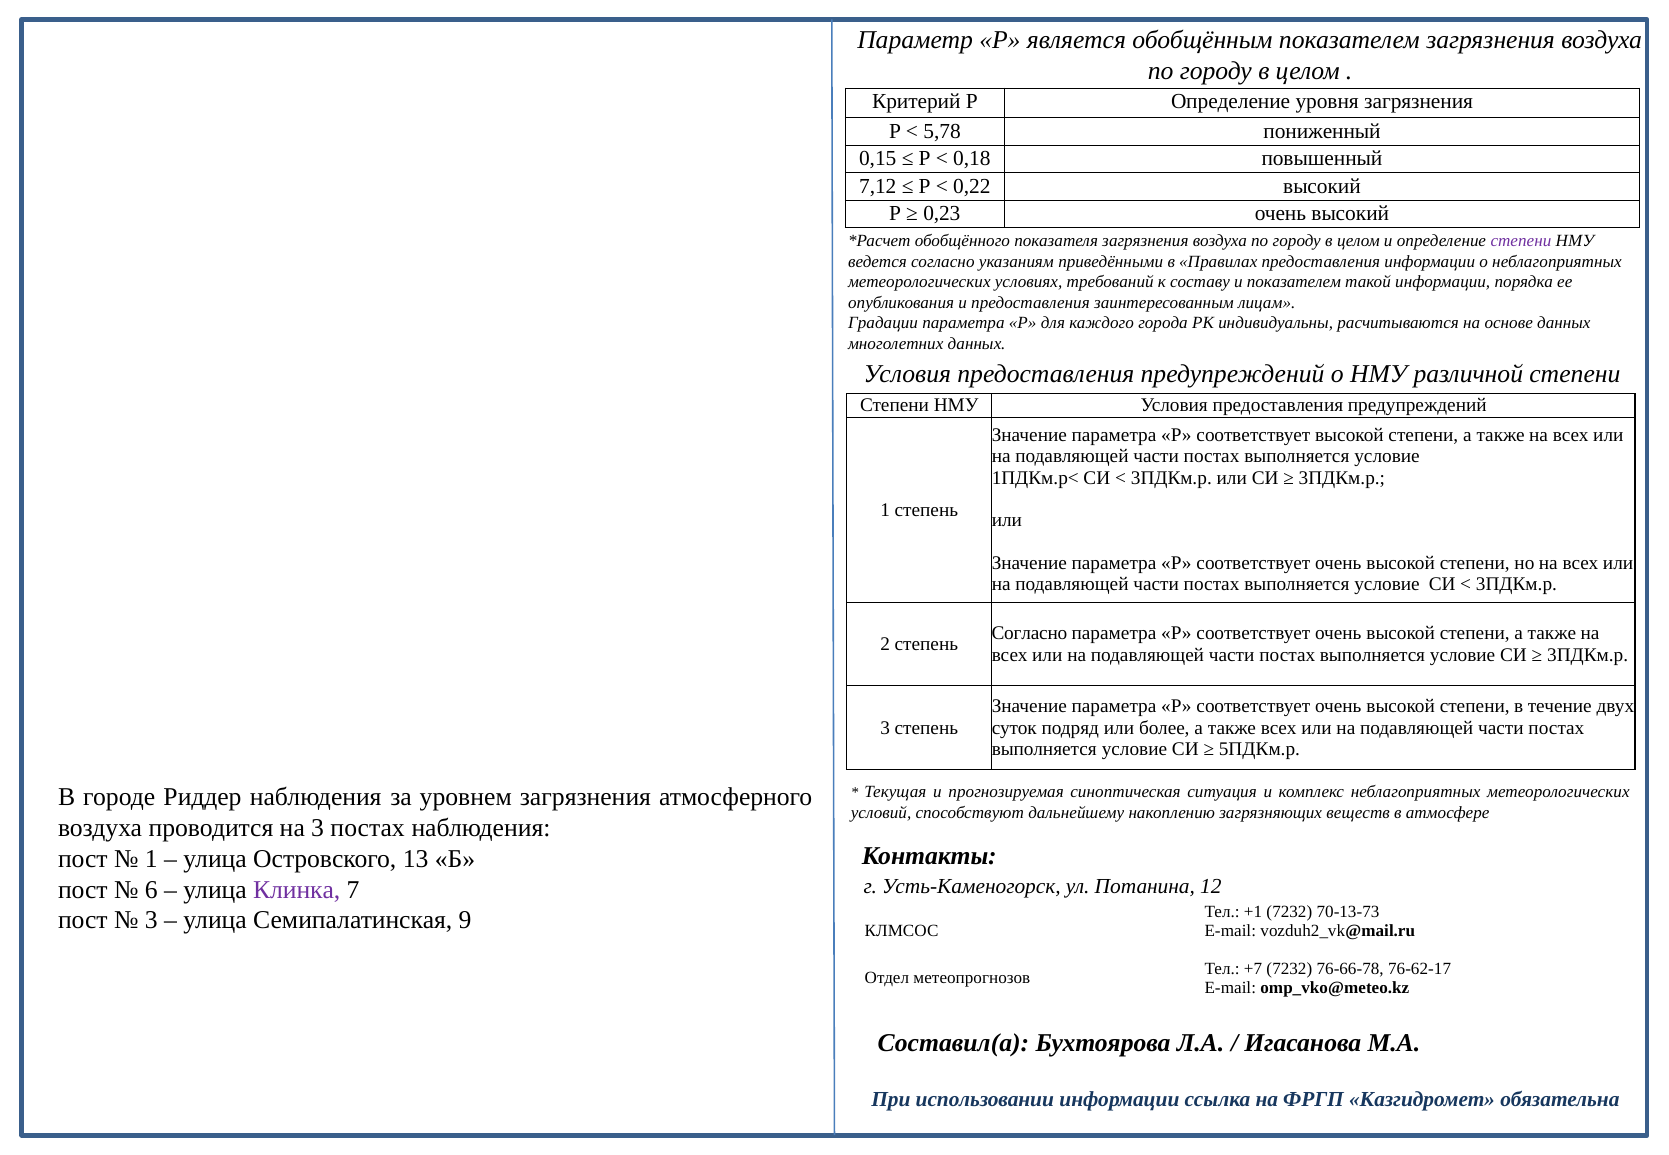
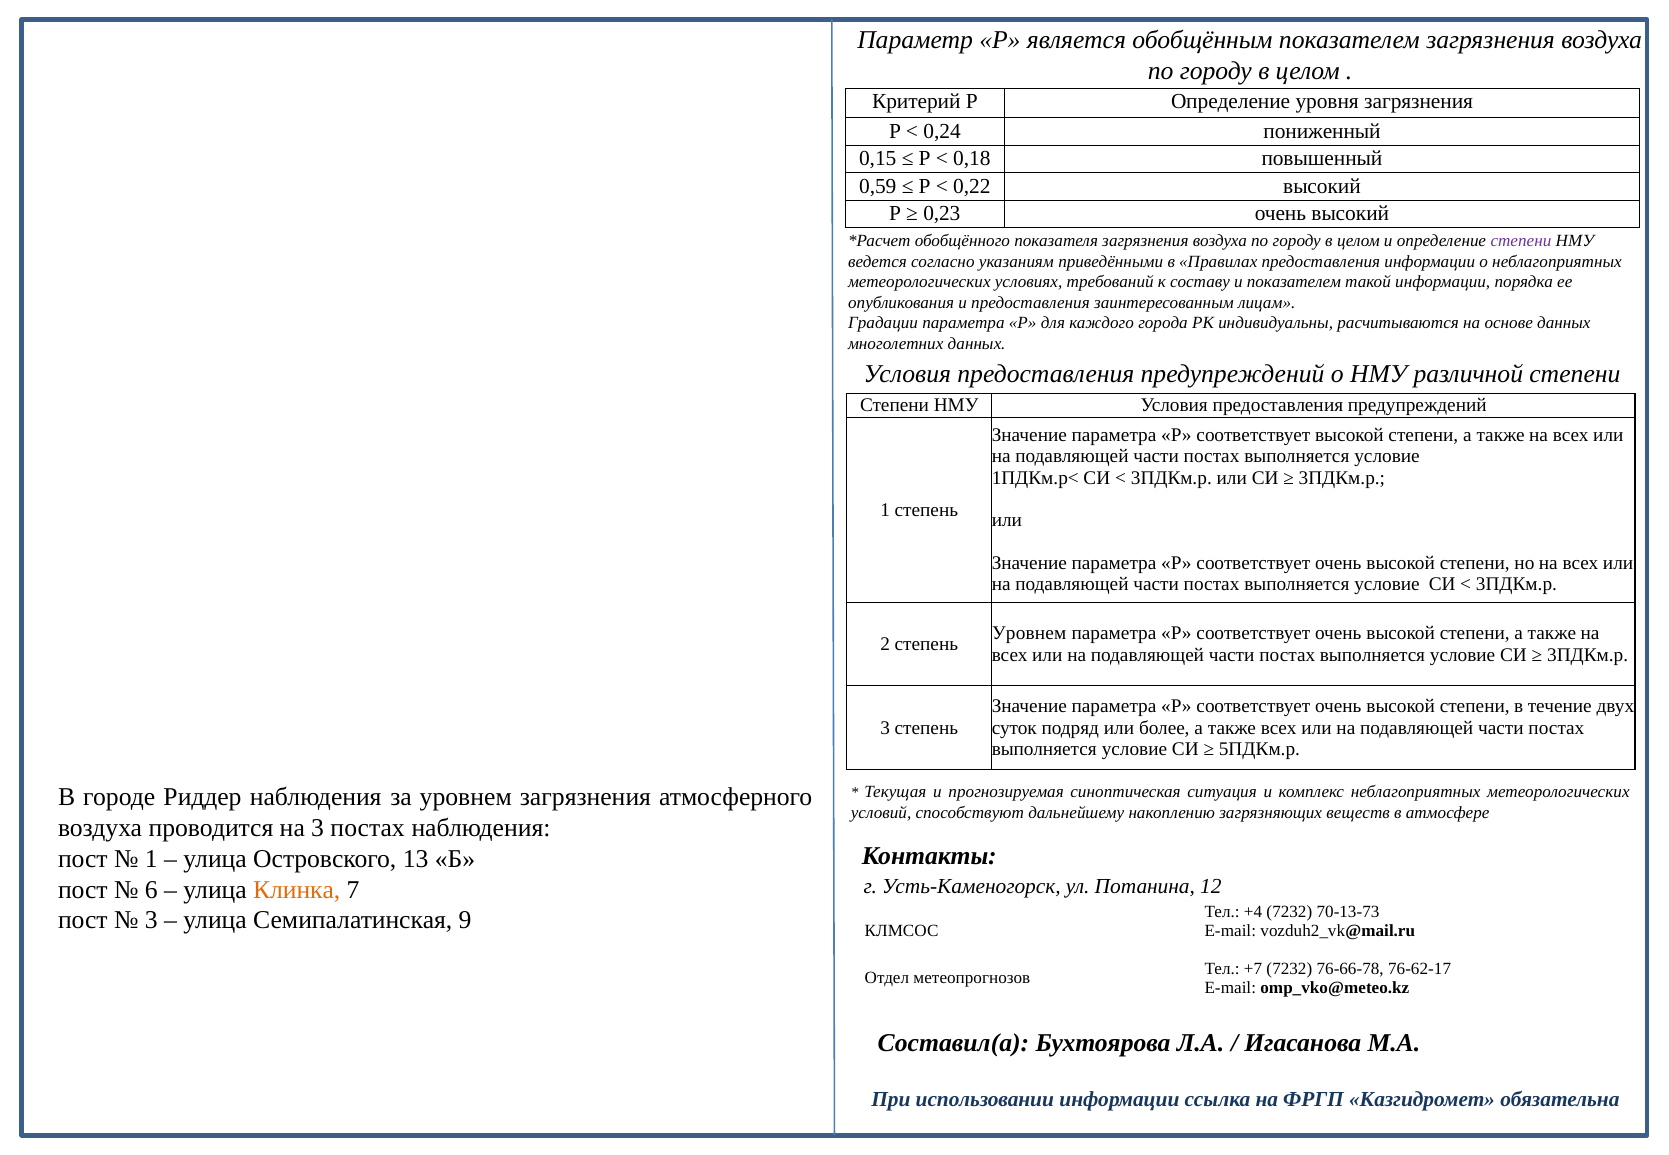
5,78: 5,78 -> 0,24
7,12: 7,12 -> 0,59
Согласно at (1029, 634): Согласно -> Уровнем
Клинка colour: purple -> orange
+1: +1 -> +4
